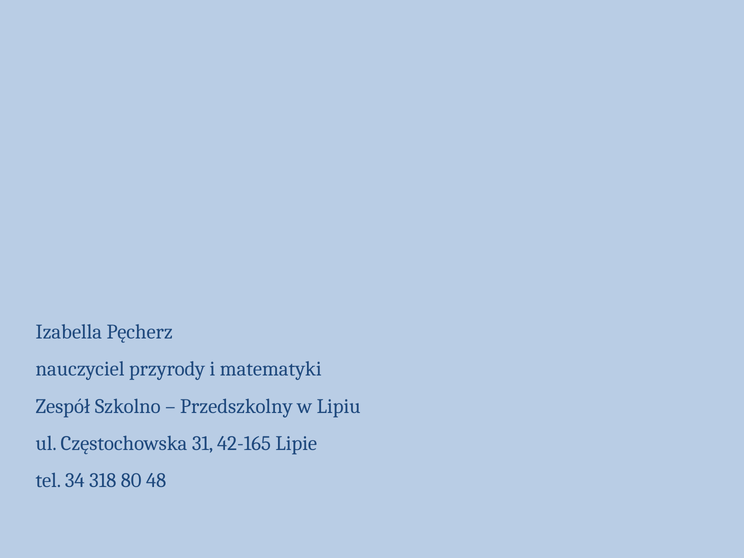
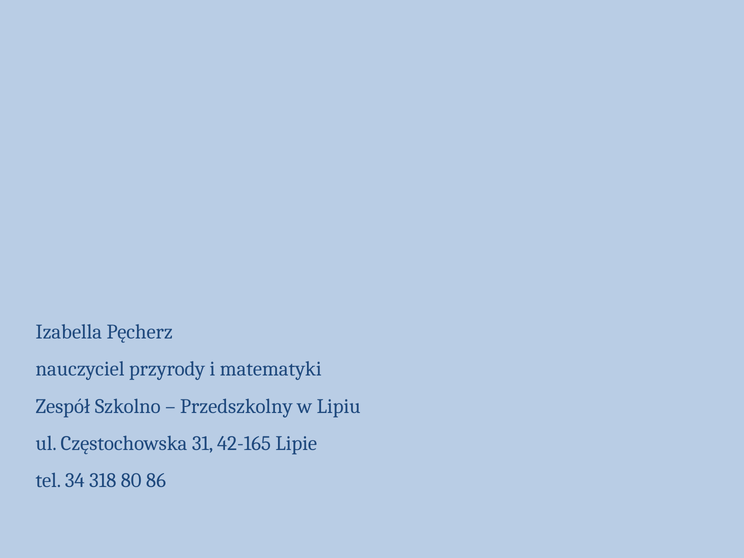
48: 48 -> 86
